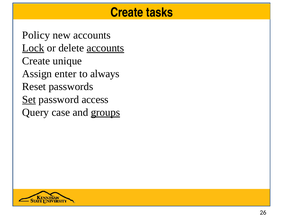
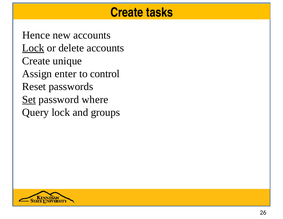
Policy: Policy -> Hence
accounts at (105, 48) underline: present -> none
always: always -> control
access: access -> where
Query case: case -> lock
groups underline: present -> none
